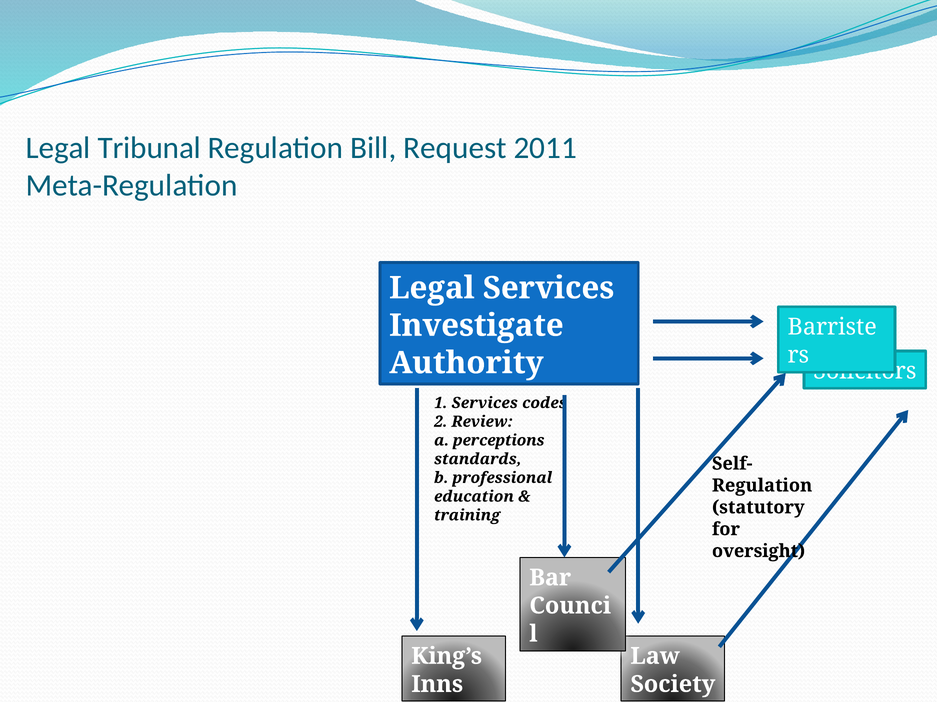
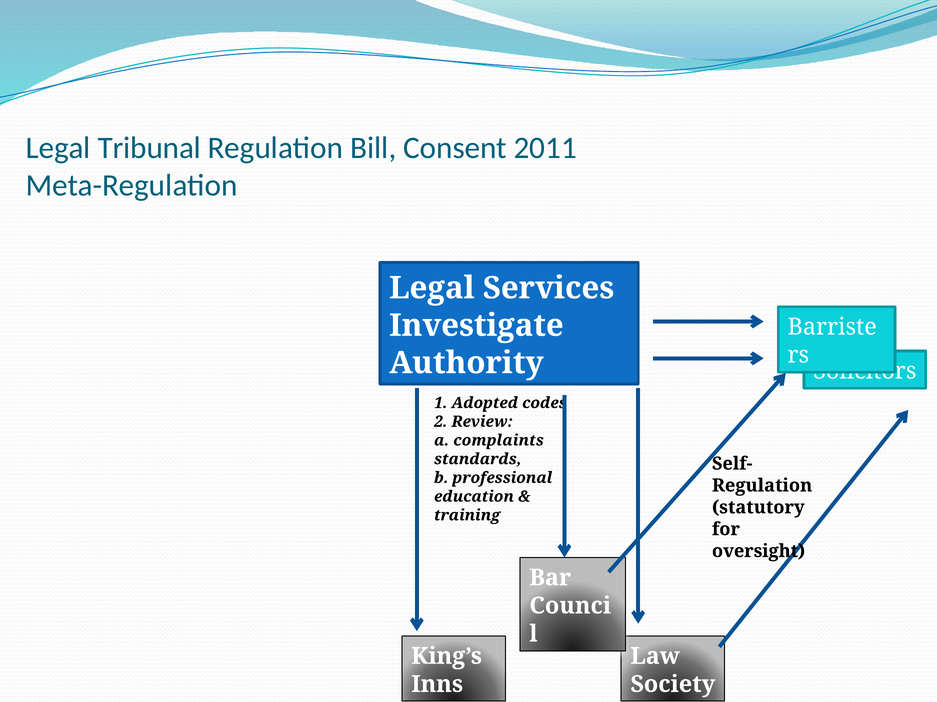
Request: Request -> Consent
1 Services: Services -> Adopted
perceptions: perceptions -> complaints
